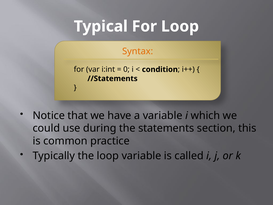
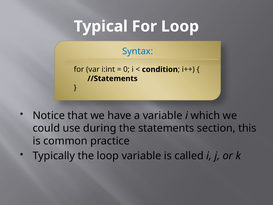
Syntax colour: orange -> blue
